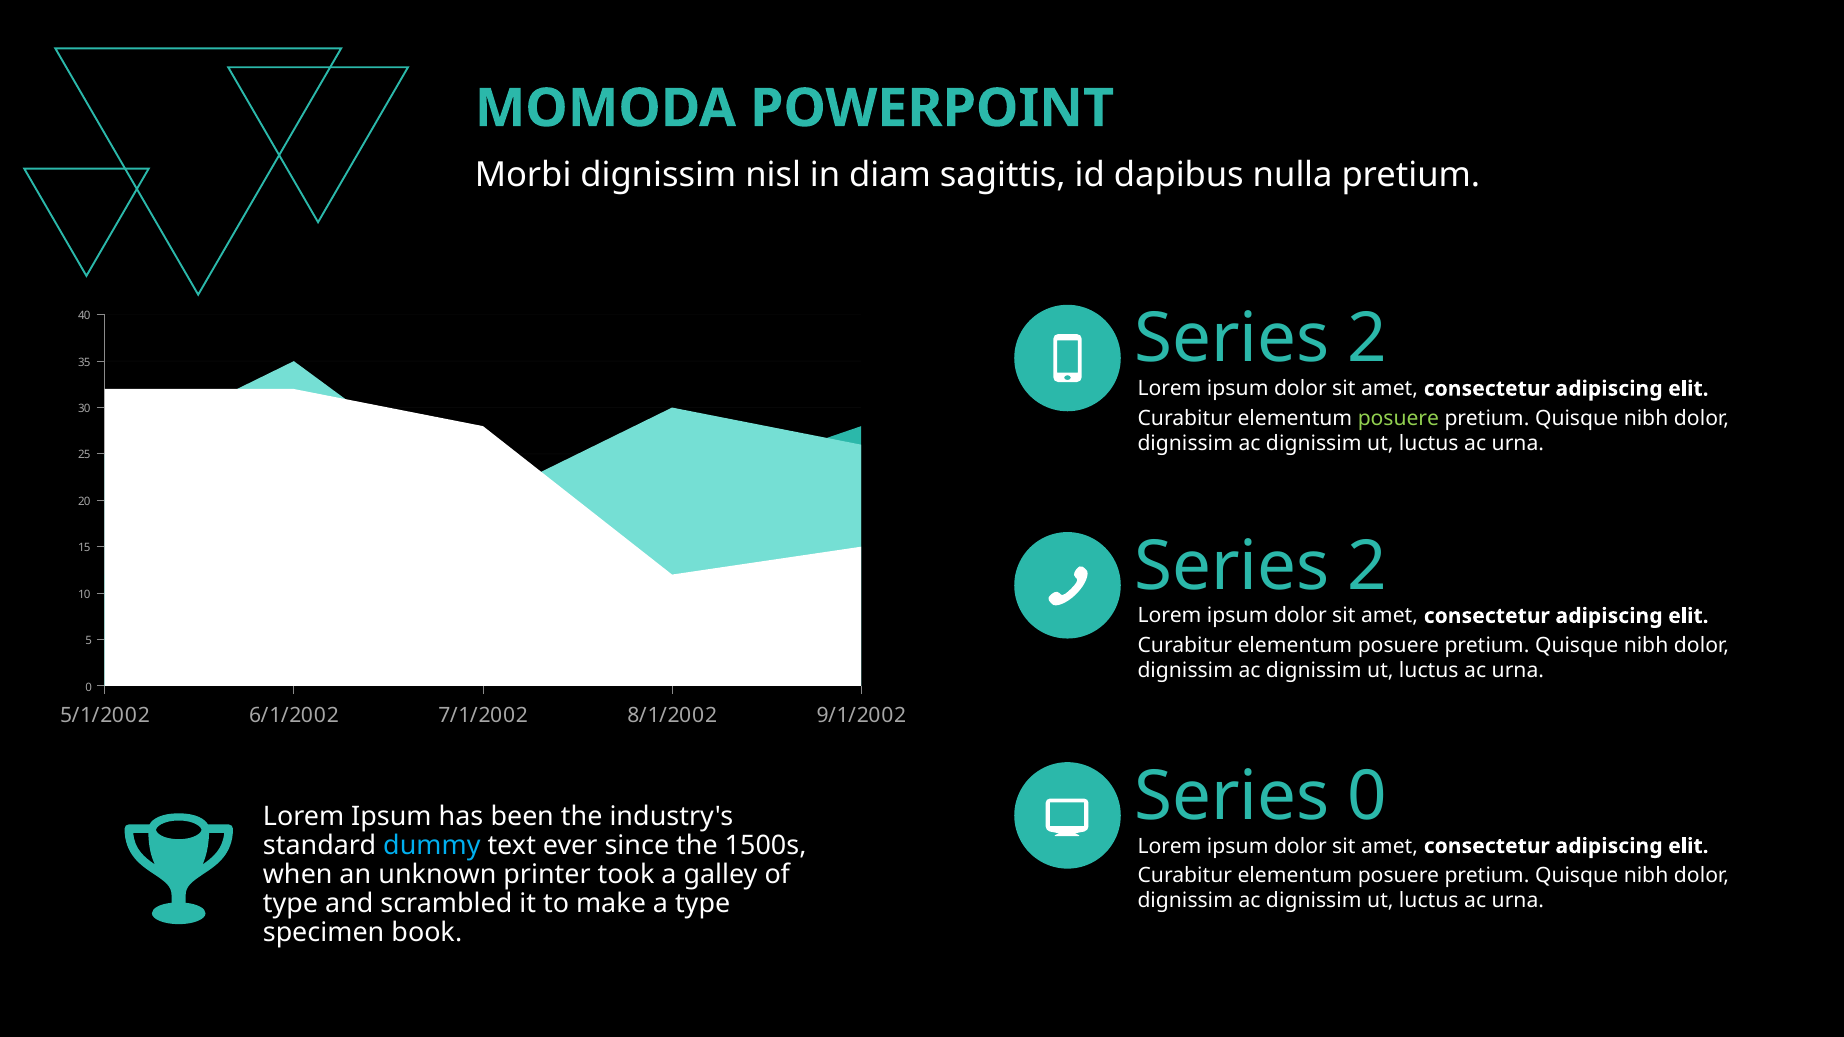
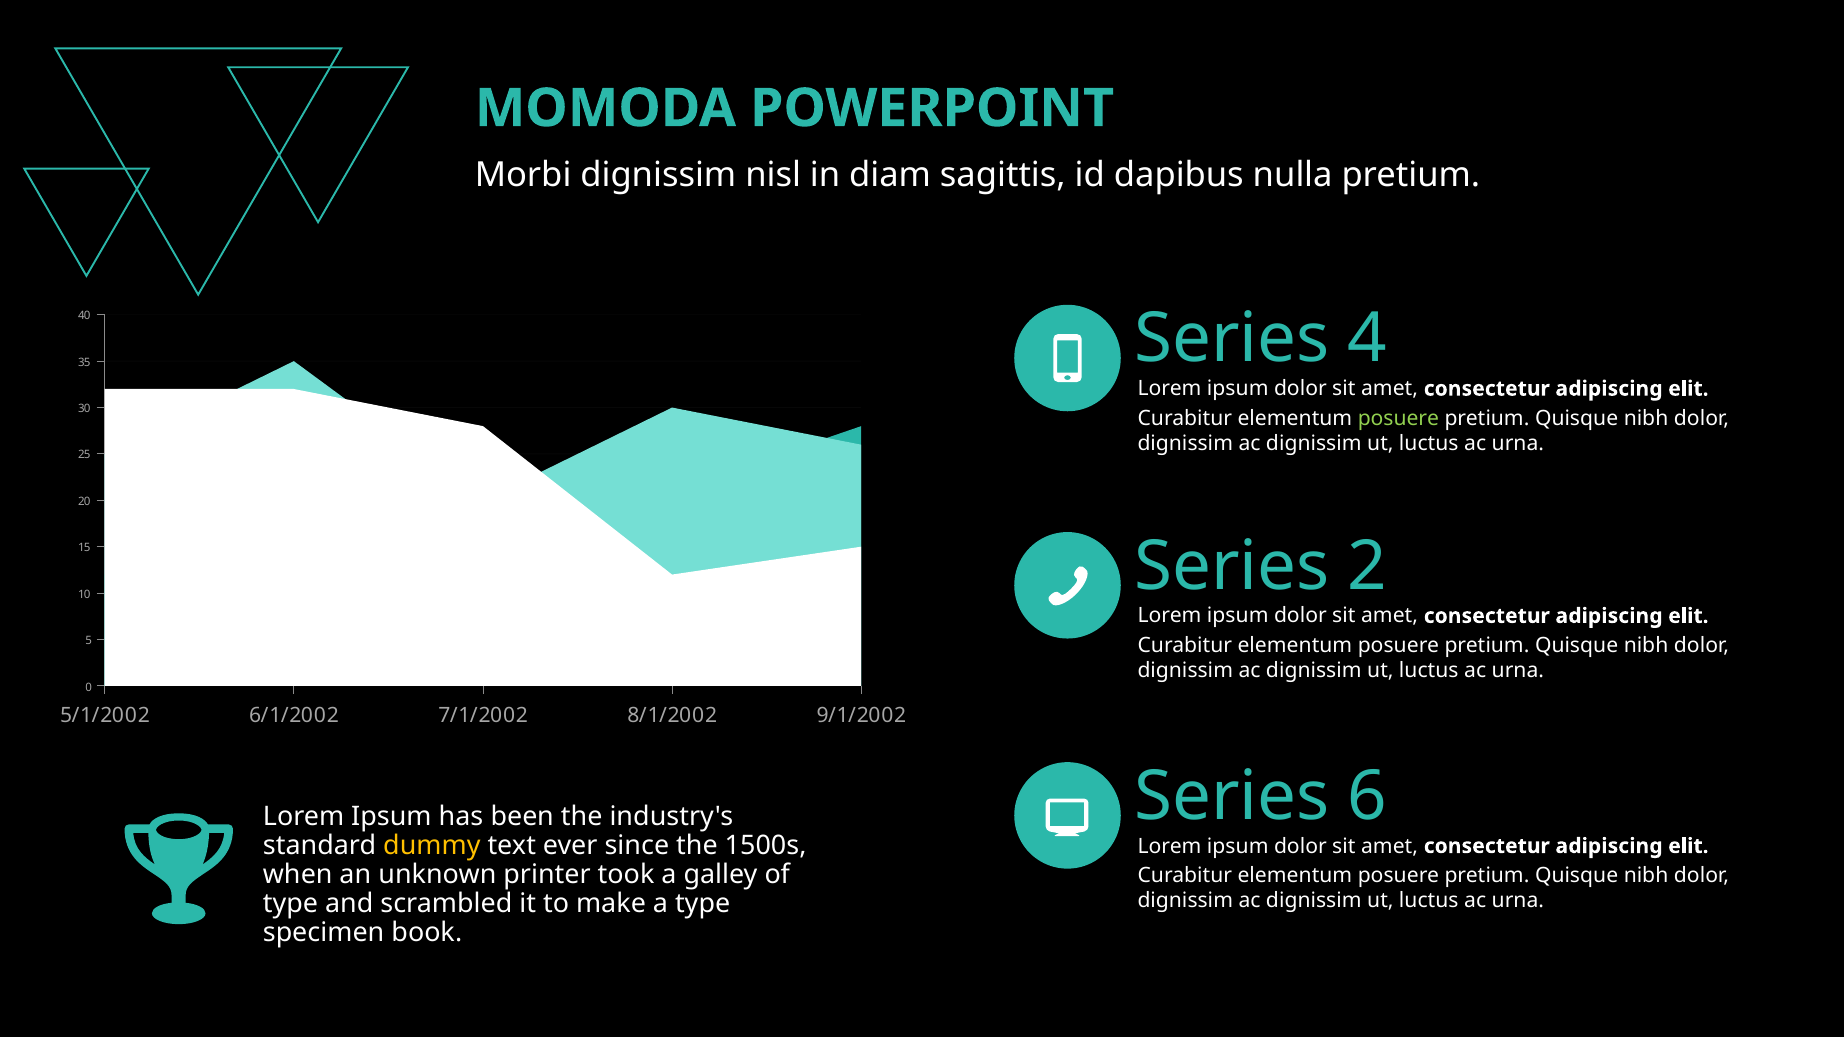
2 at (1368, 339): 2 -> 4
Series 0: 0 -> 6
dummy colour: light blue -> yellow
